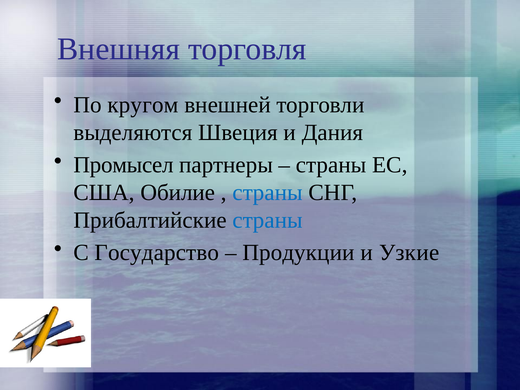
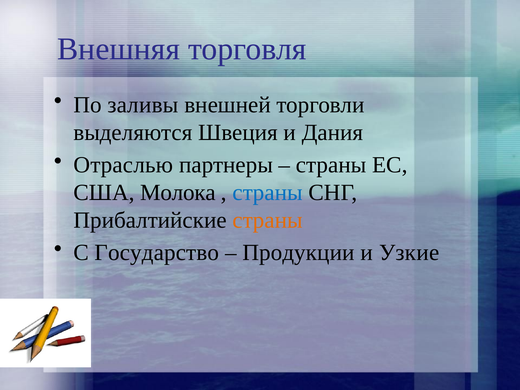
кругом: кругом -> заливы
Промысел: Промысел -> Отраслью
Обилие: Обилие -> Молока
страны at (268, 220) colour: blue -> orange
